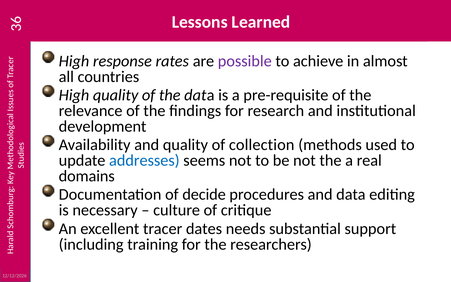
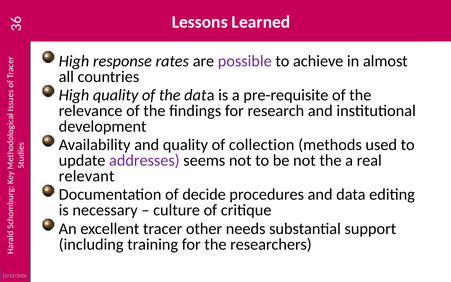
addresses colour: blue -> purple
domains: domains -> relevant
dates: dates -> other
